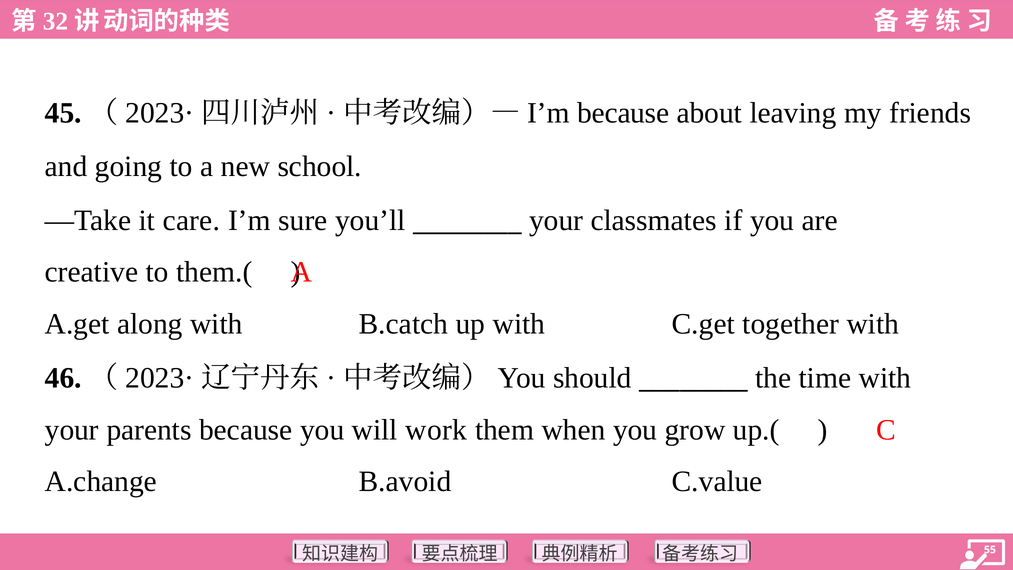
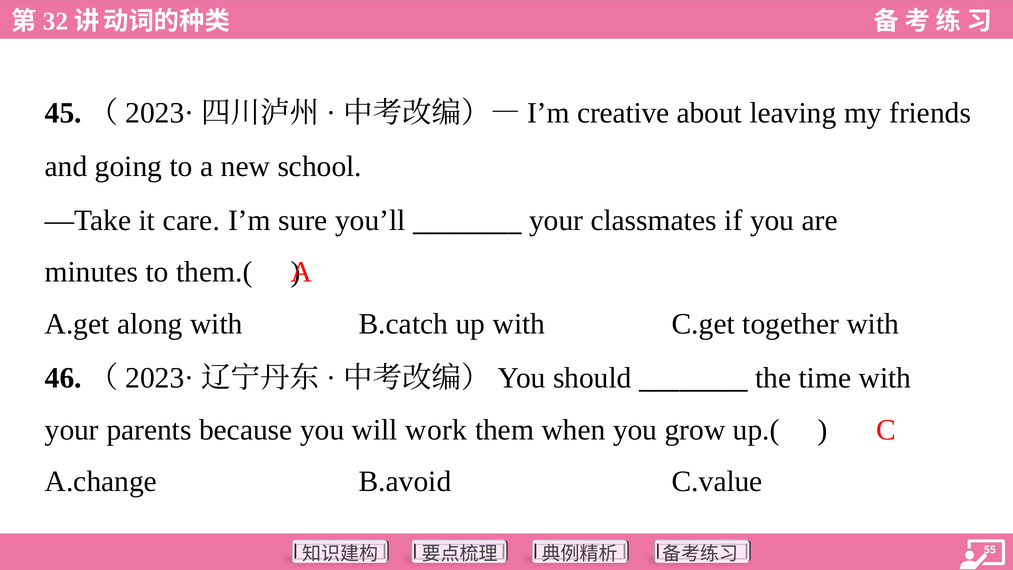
because at (623, 113): because -> creative
creative: creative -> minutes
